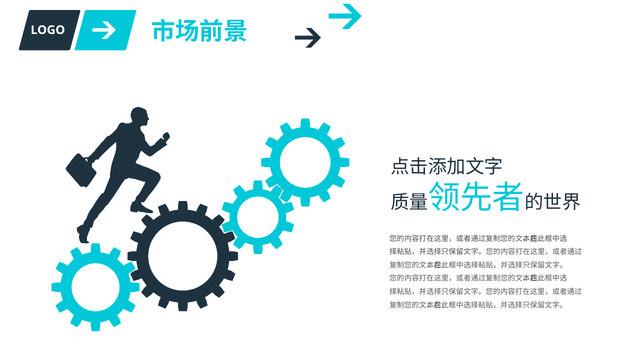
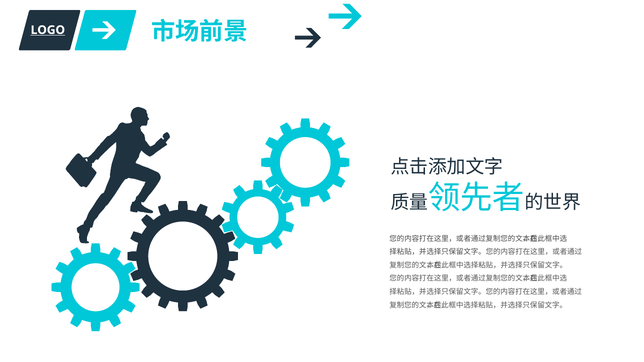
LOGO underline: none -> present
